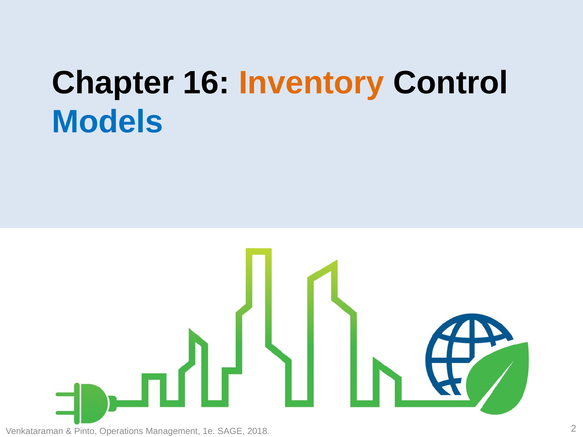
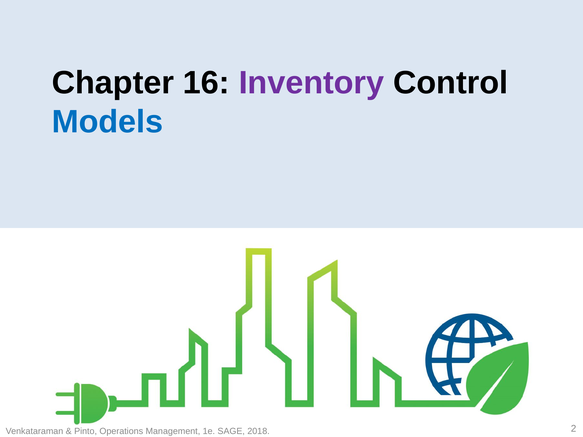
Inventory colour: orange -> purple
